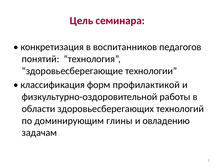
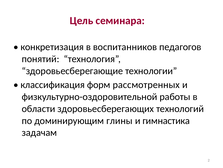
профилактикой: профилактикой -> рассмотренных
овладению: овладению -> гимнастика
